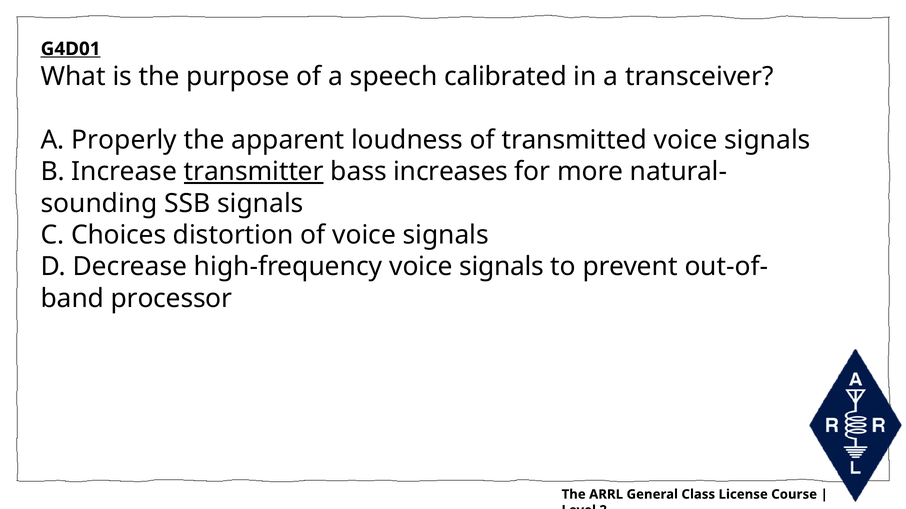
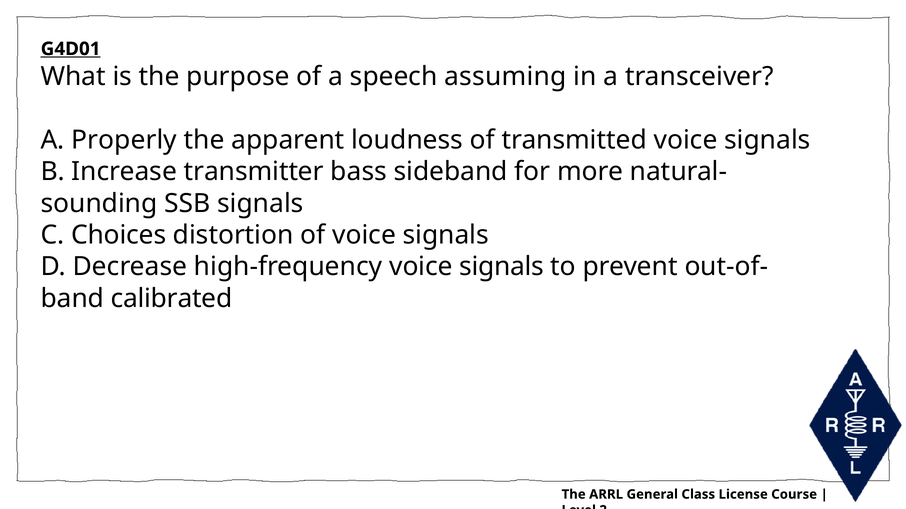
calibrated: calibrated -> assuming
transmitter underline: present -> none
increases: increases -> sideband
processor: processor -> calibrated
